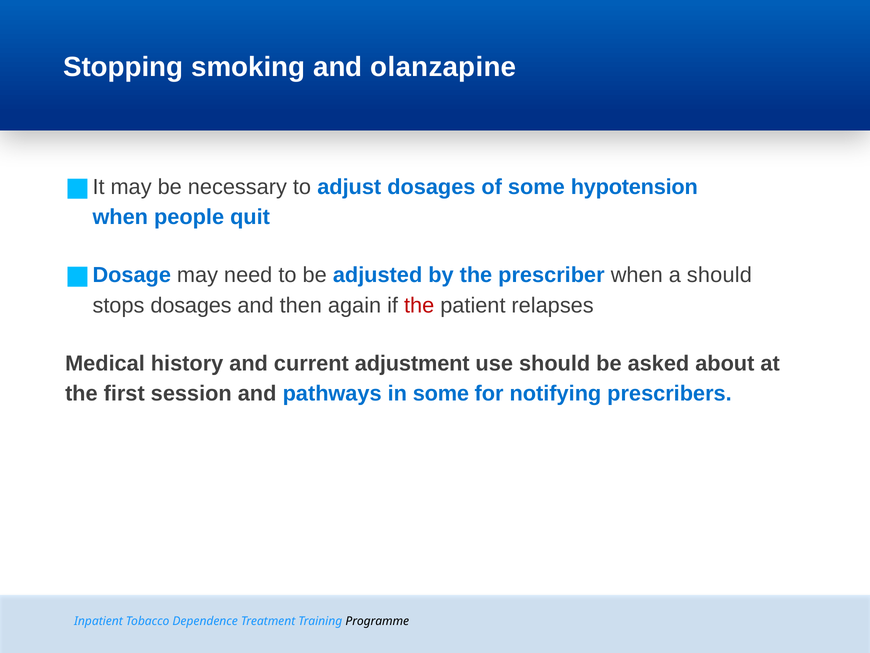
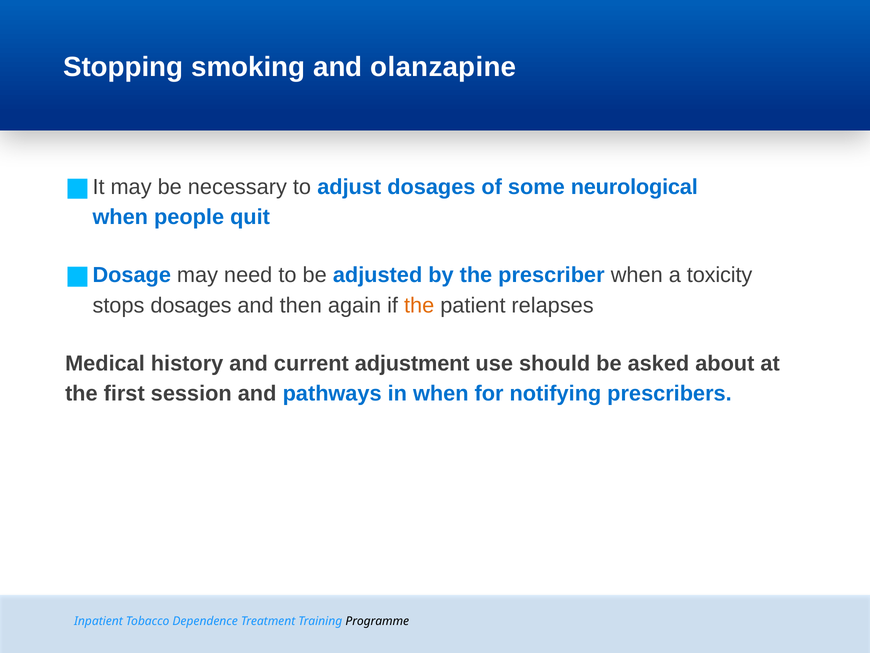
hypotension: hypotension -> neurological
a should: should -> toxicity
the at (419, 305) colour: red -> orange
in some: some -> when
